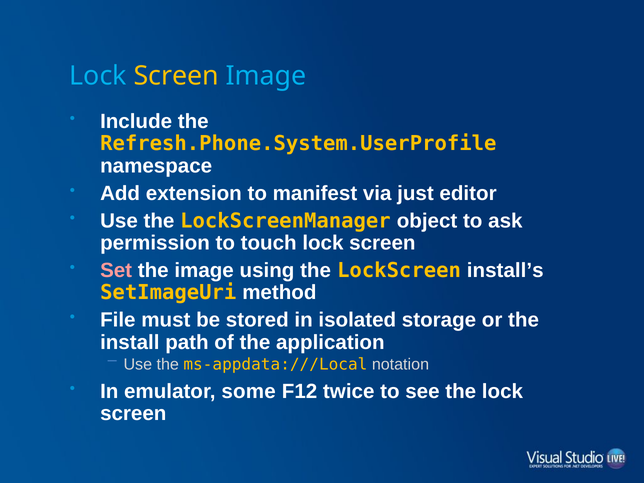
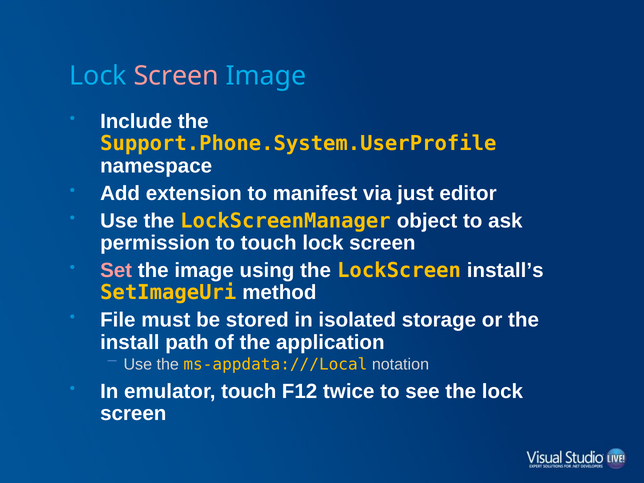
Screen at (176, 76) colour: yellow -> pink
Refresh.Phone.System.UserProfile: Refresh.Phone.System.UserProfile -> Support.Phone.System.UserProfile
emulator some: some -> touch
